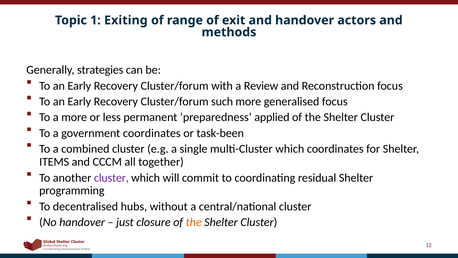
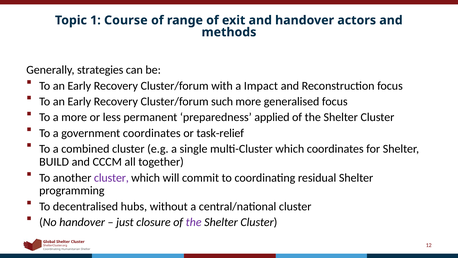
Exiting: Exiting -> Course
Review: Review -> Impact
task-been: task-been -> task-relief
ITEMS: ITEMS -> BUILD
the at (194, 222) colour: orange -> purple
